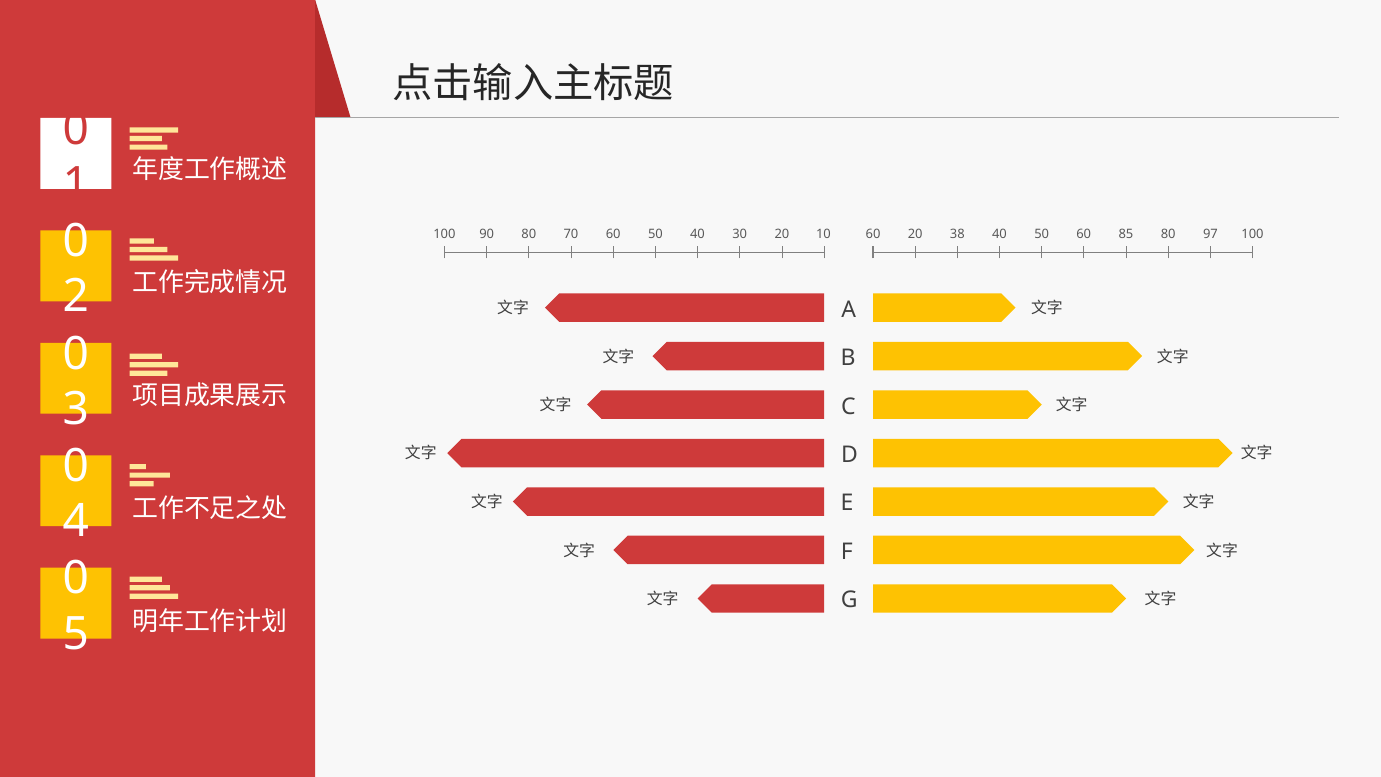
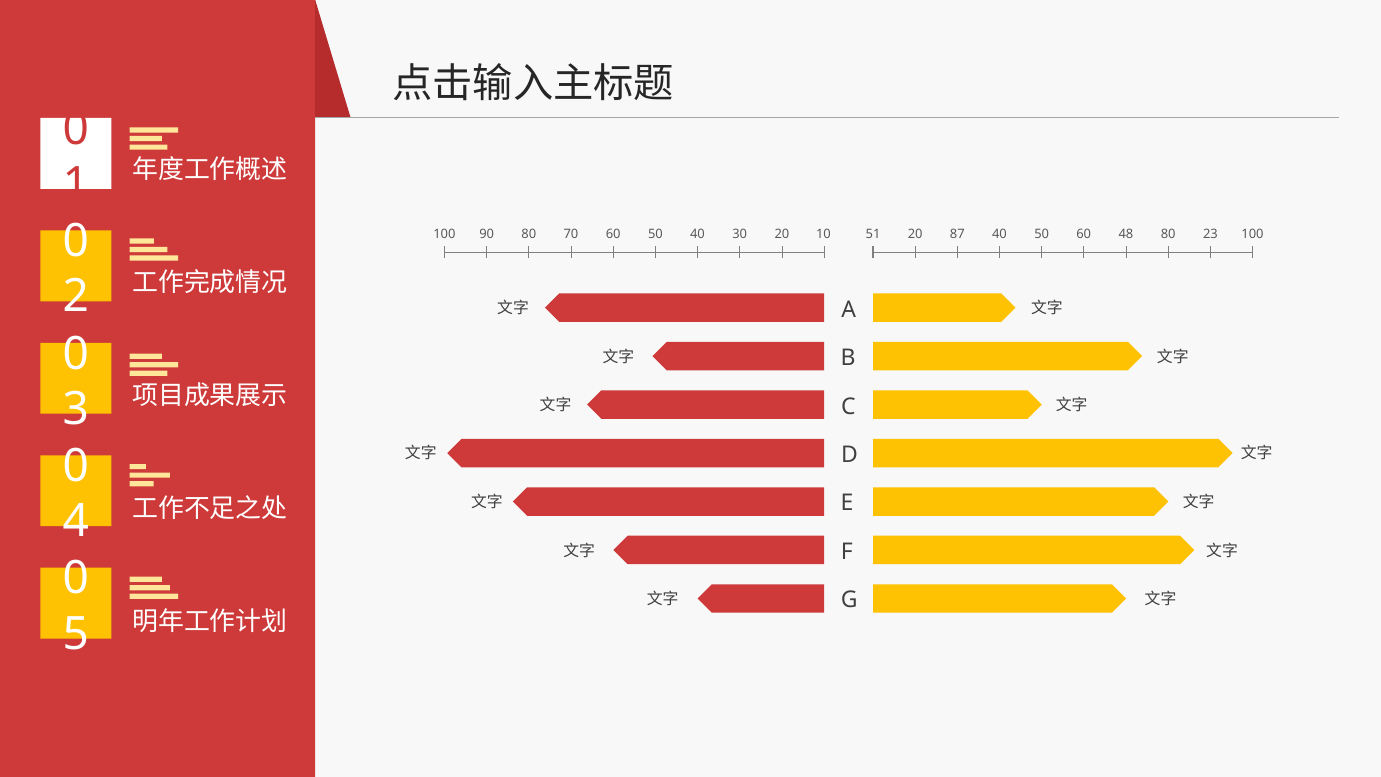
100 60: 60 -> 51
38: 38 -> 87
85: 85 -> 48
97: 97 -> 23
